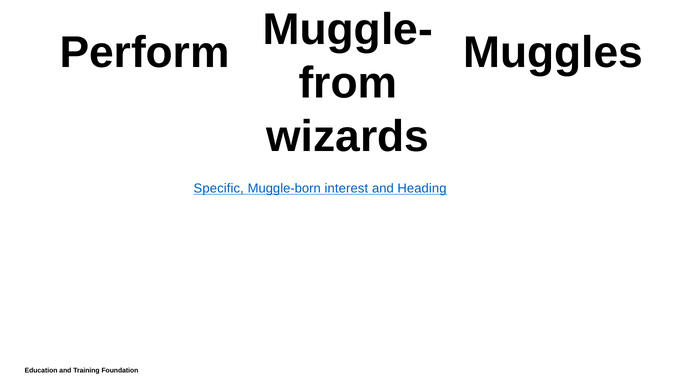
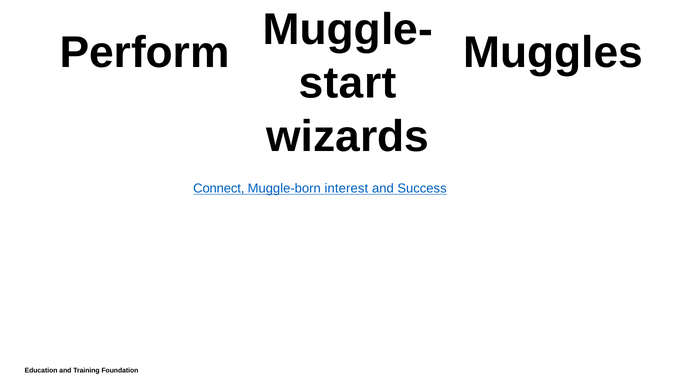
from: from -> start
Specific: Specific -> Connect
Heading: Heading -> Success
